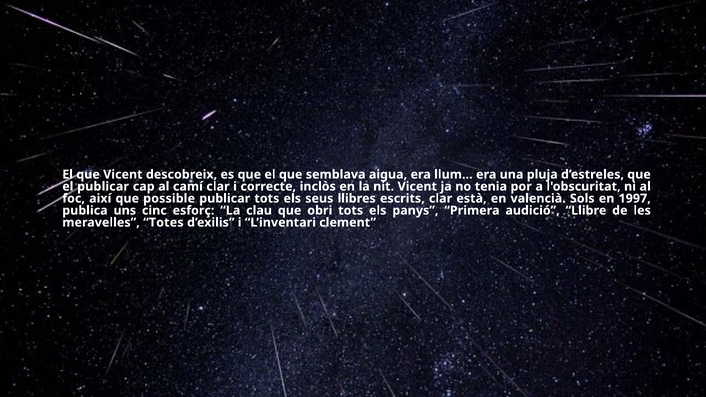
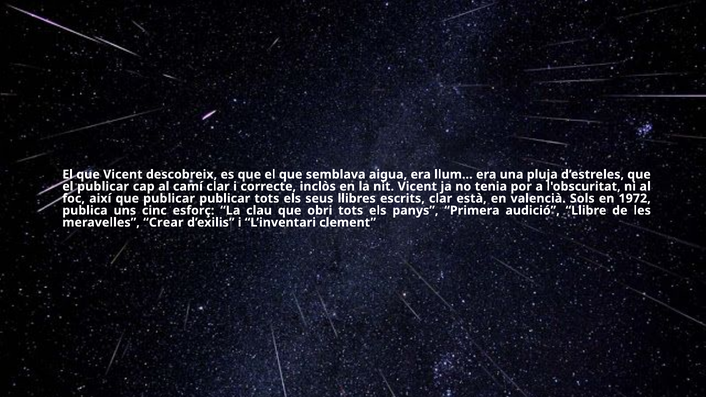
que possible: possible -> publicar
1997: 1997 -> 1972
Totes: Totes -> Crear
